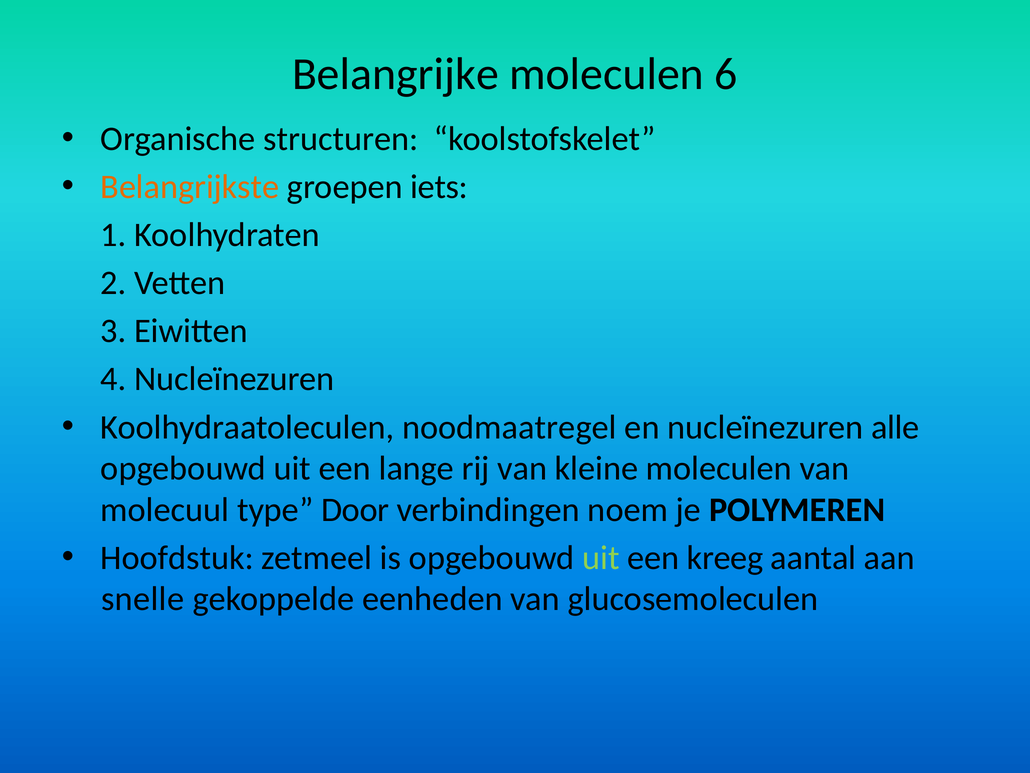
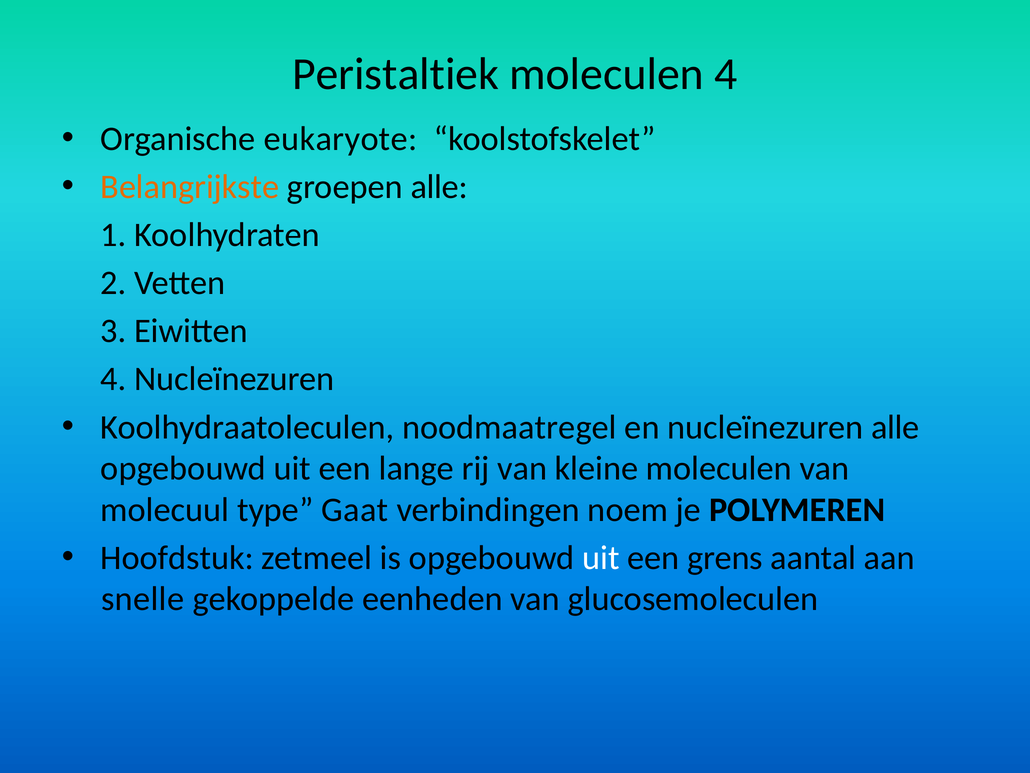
Belangrijke: Belangrijke -> Peristaltiek
moleculen 6: 6 -> 4
structuren: structuren -> eukaryote
groepen iets: iets -> alle
Door: Door -> Gaat
uit at (601, 557) colour: light green -> white
kreeg: kreeg -> grens
